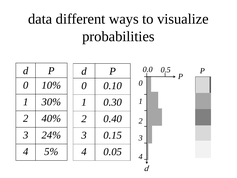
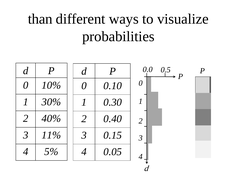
data: data -> than
24%: 24% -> 11%
